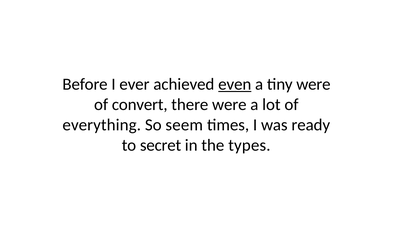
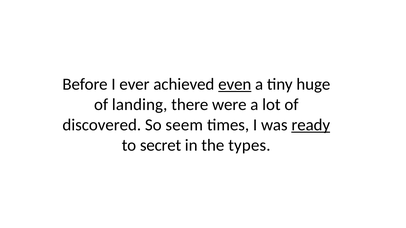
tiny were: were -> huge
convert: convert -> landing
everything: everything -> discovered
ready underline: none -> present
